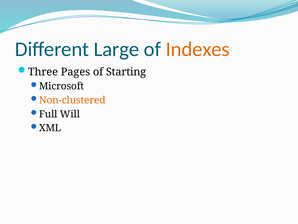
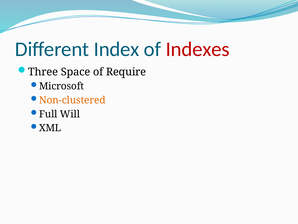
Large: Large -> Index
Indexes colour: orange -> red
Pages: Pages -> Space
Starting: Starting -> Require
